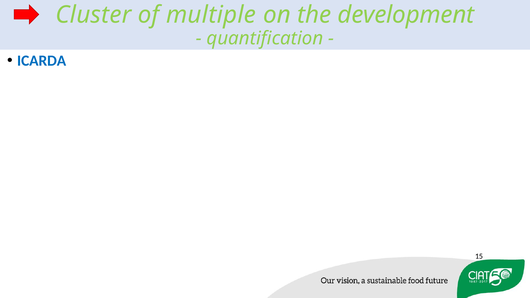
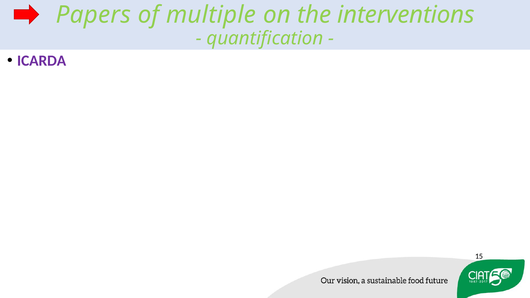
Cluster: Cluster -> Papers
development: development -> interventions
ICARDA colour: blue -> purple
